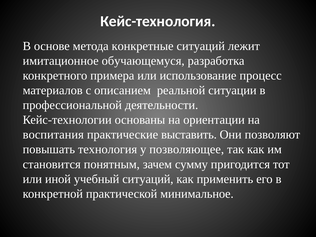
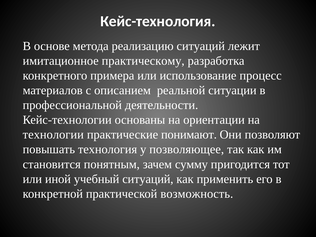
конкретные: конкретные -> реализацию
обучающемуся: обучающемуся -> практическому
воспитания: воспитания -> технологии
выставить: выставить -> понимают
минимальное: минимальное -> возможность
